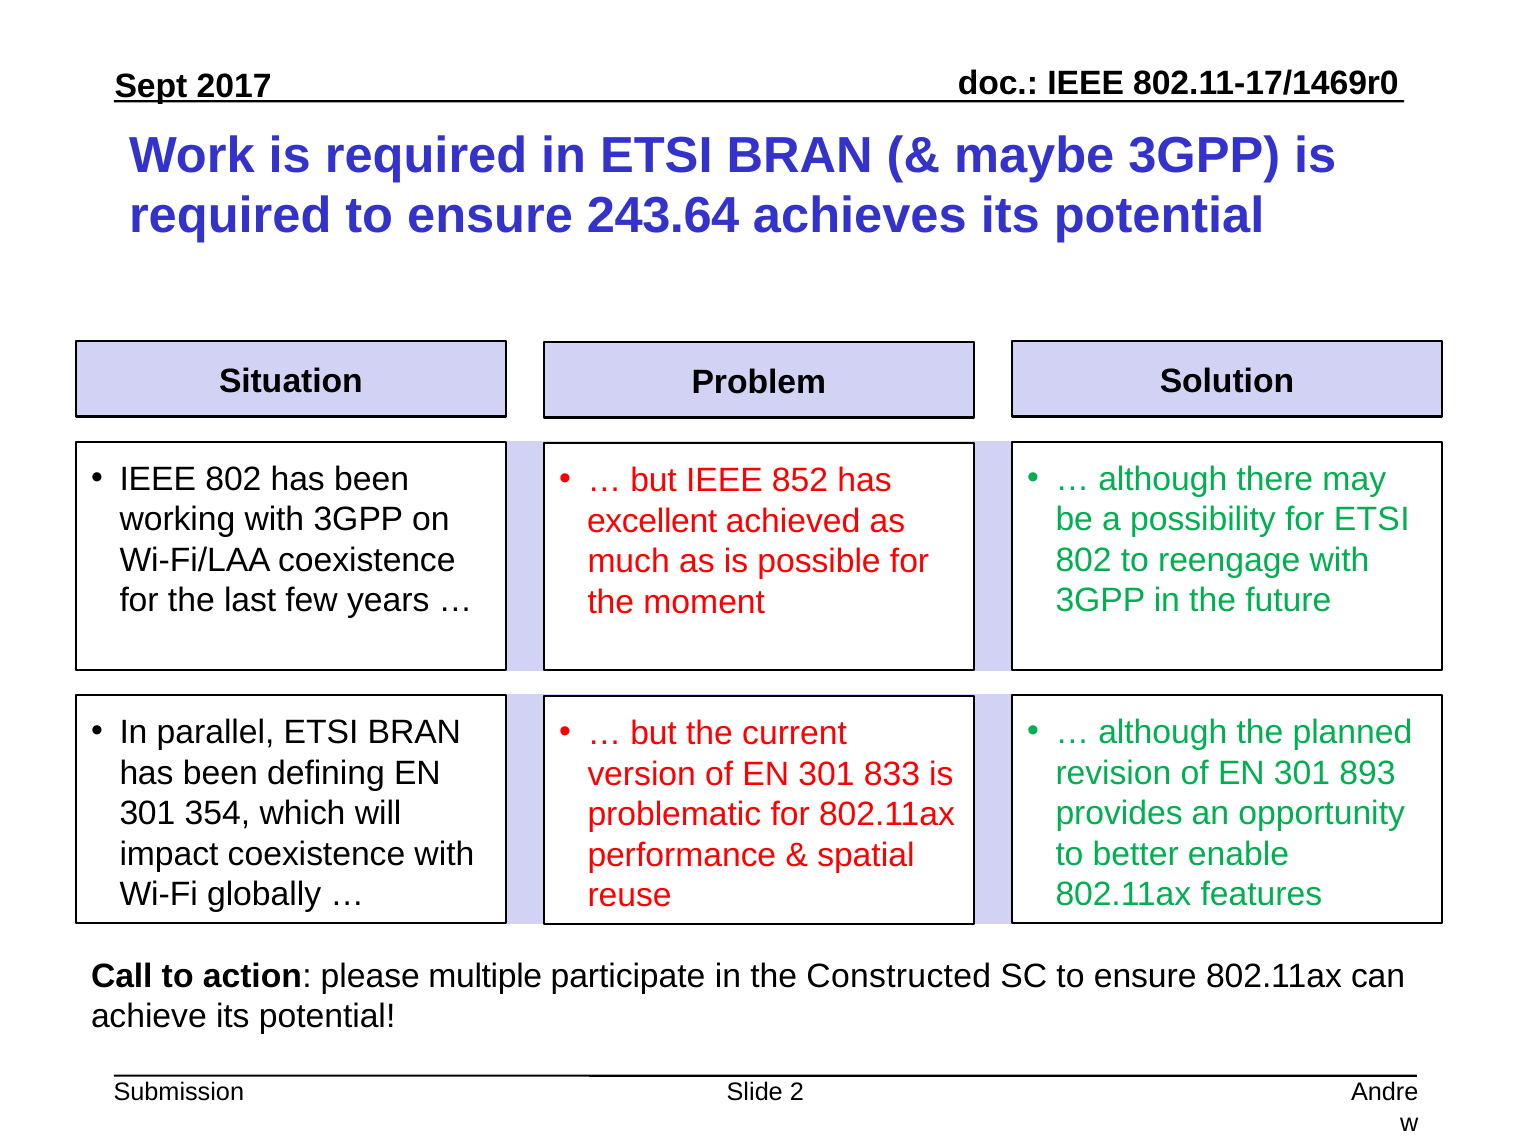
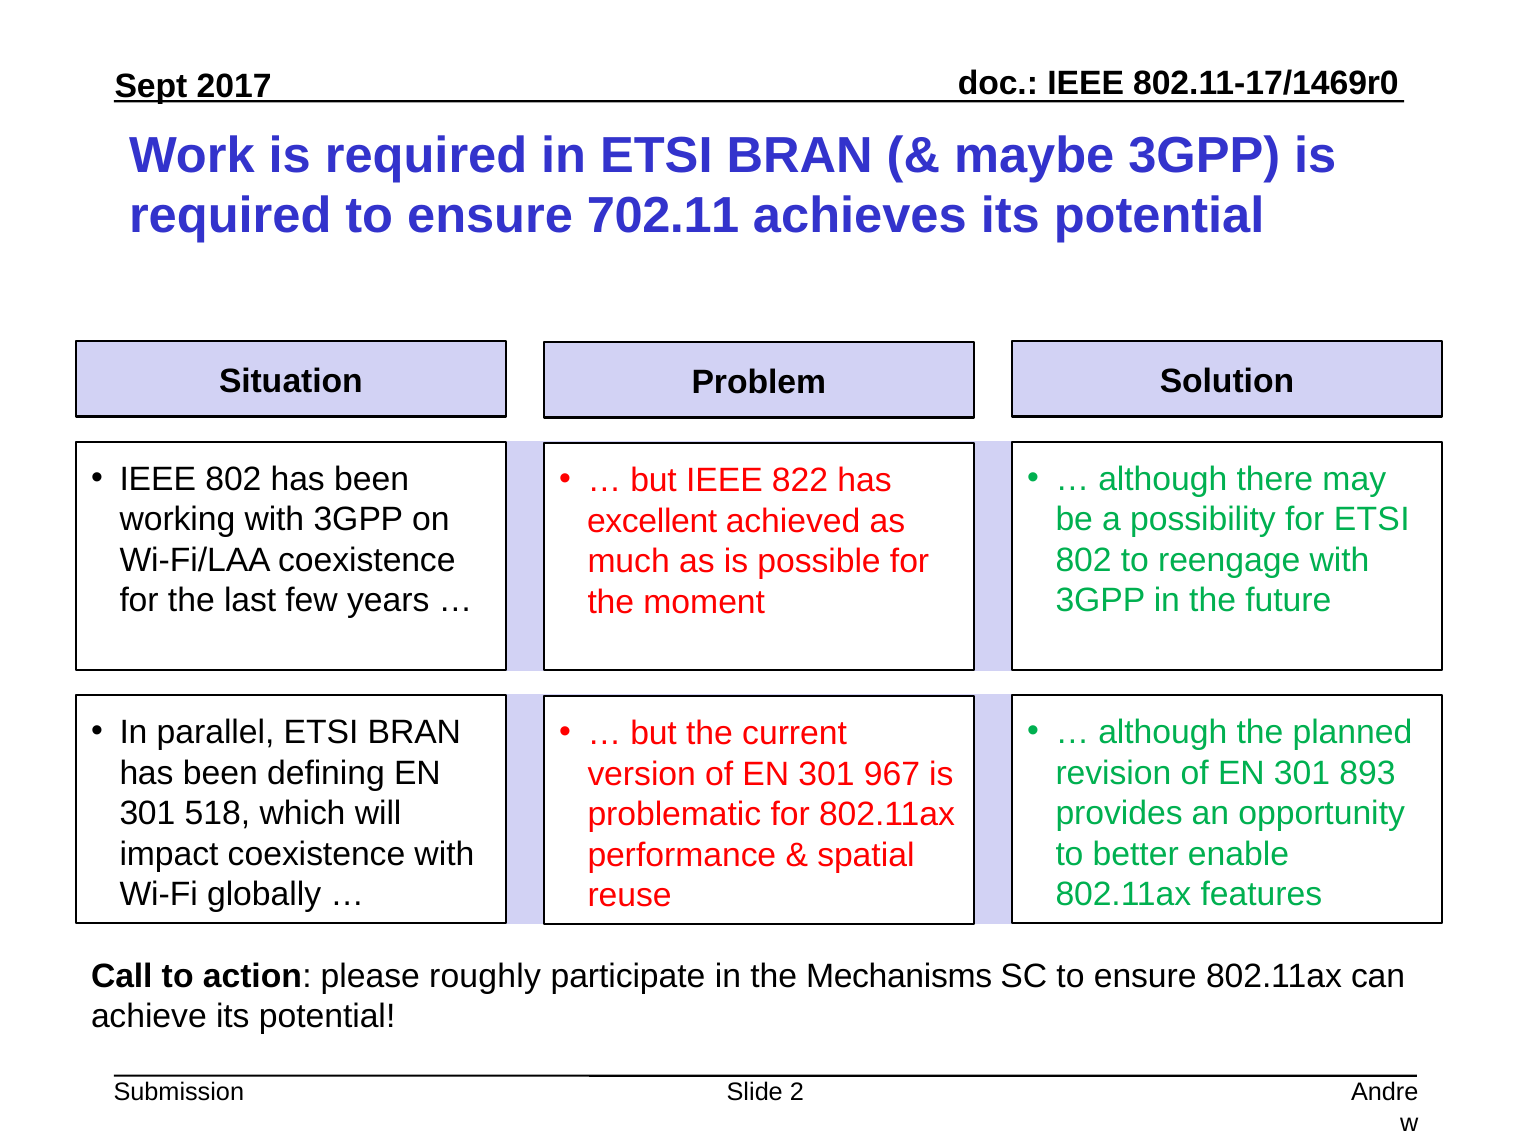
243.64: 243.64 -> 702.11
852: 852 -> 822
833: 833 -> 967
354: 354 -> 518
multiple: multiple -> roughly
Constructed: Constructed -> Mechanisms
